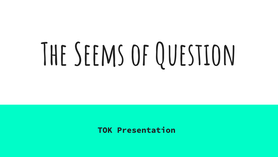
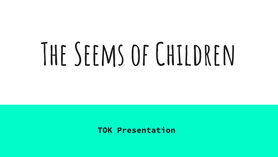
Question: Question -> Children
